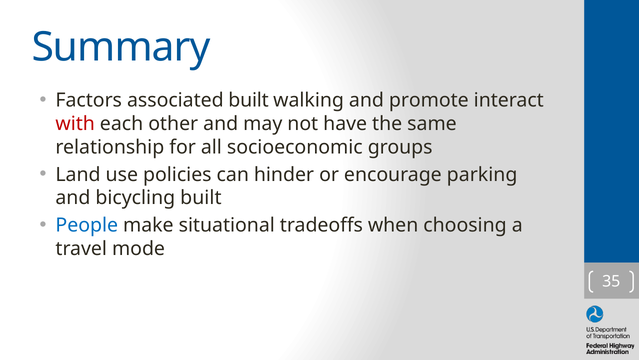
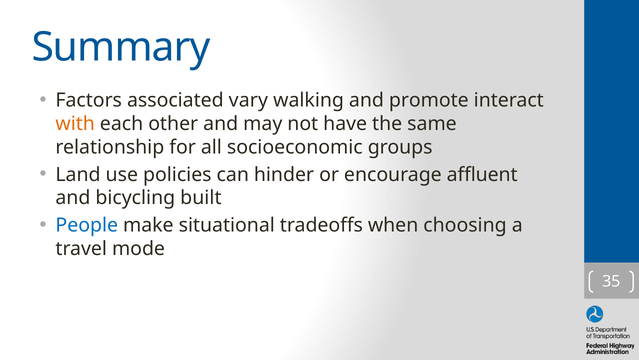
associated built: built -> vary
with colour: red -> orange
parking: parking -> affluent
